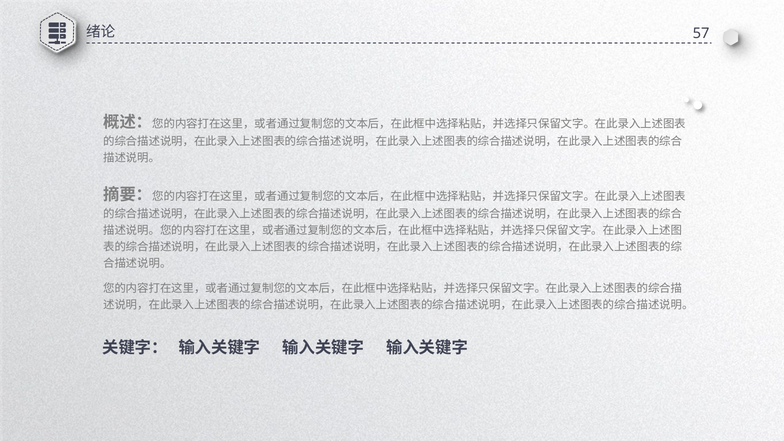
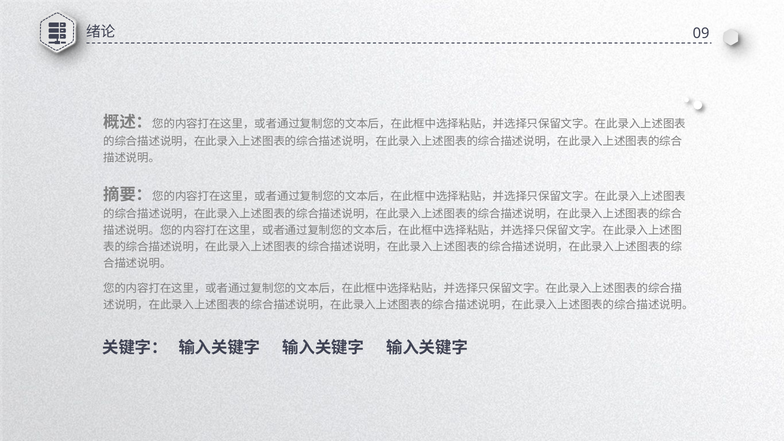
57: 57 -> 09
